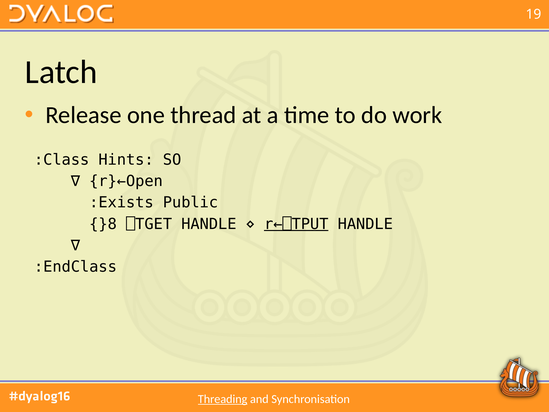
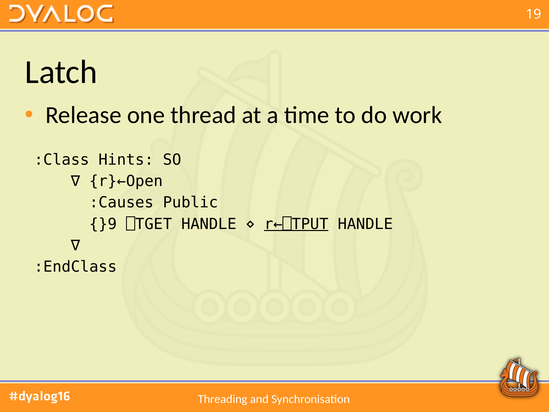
:Exists: :Exists -> :Causes
}8: }8 -> }9
Threading underline: present -> none
